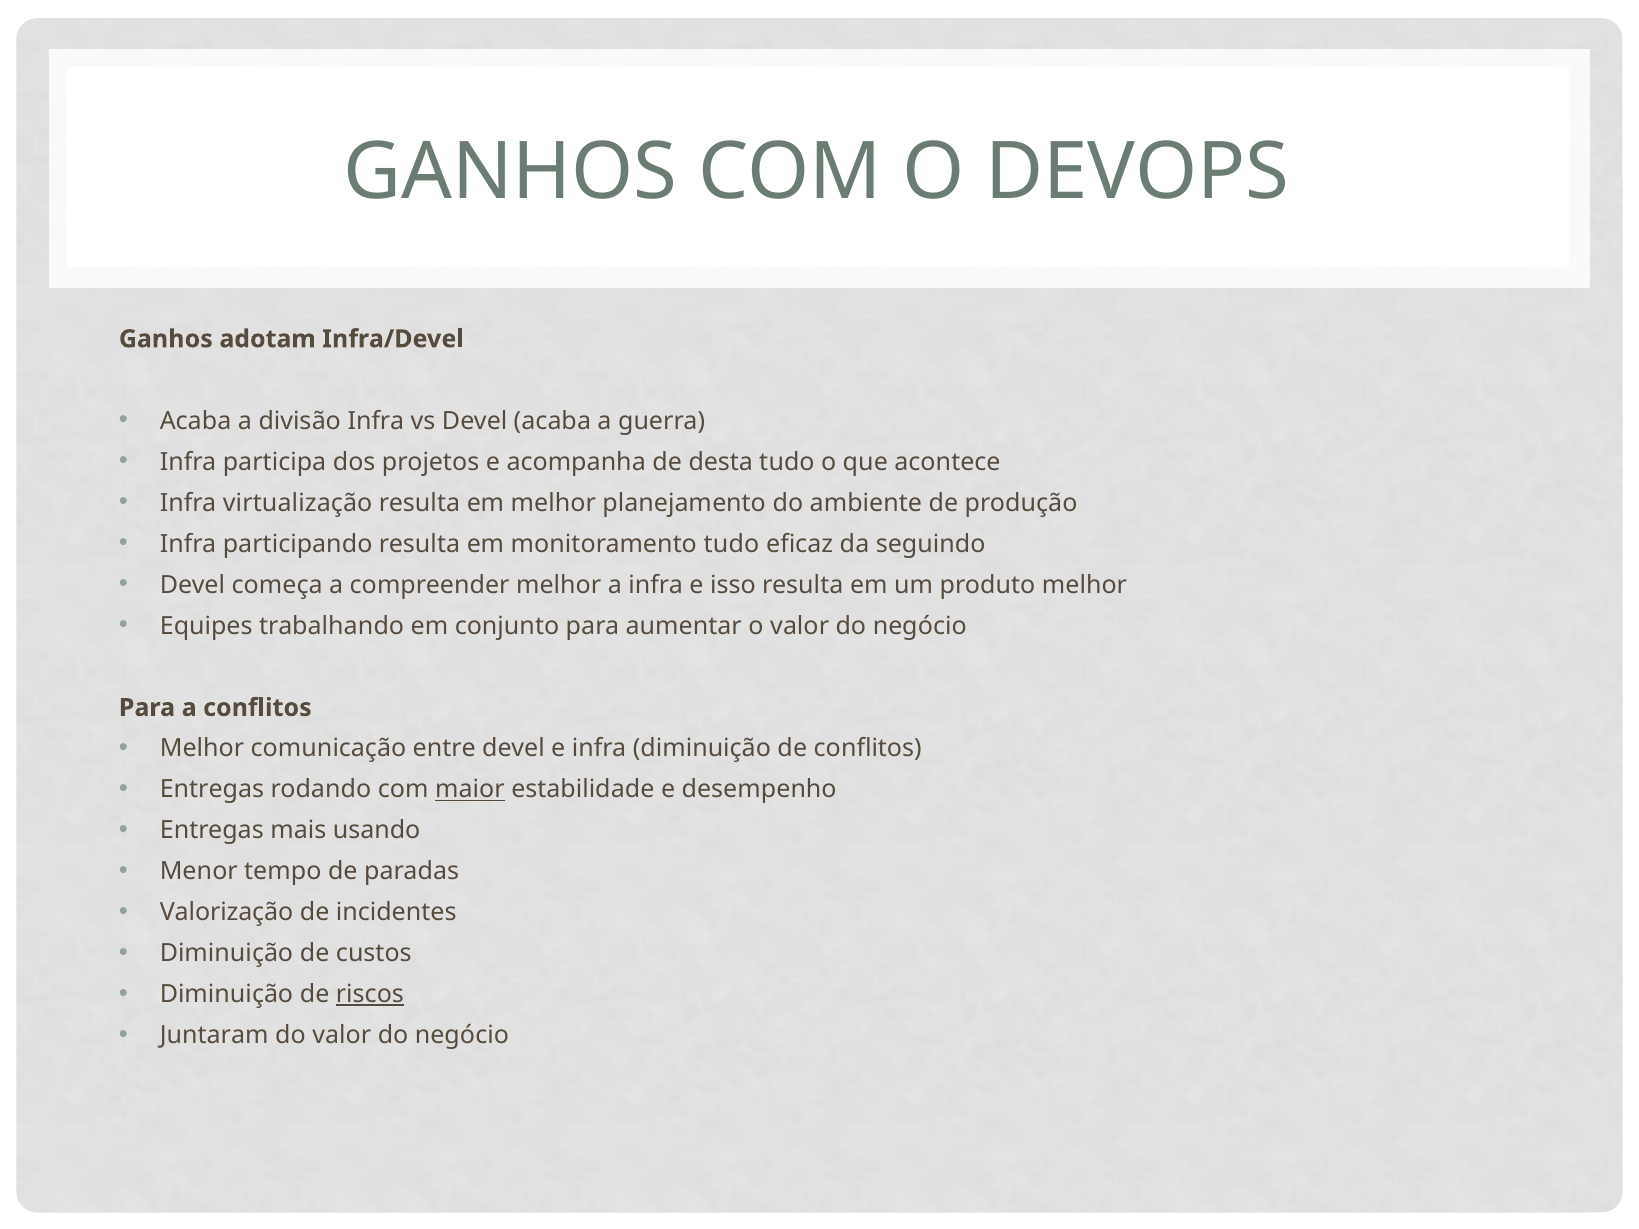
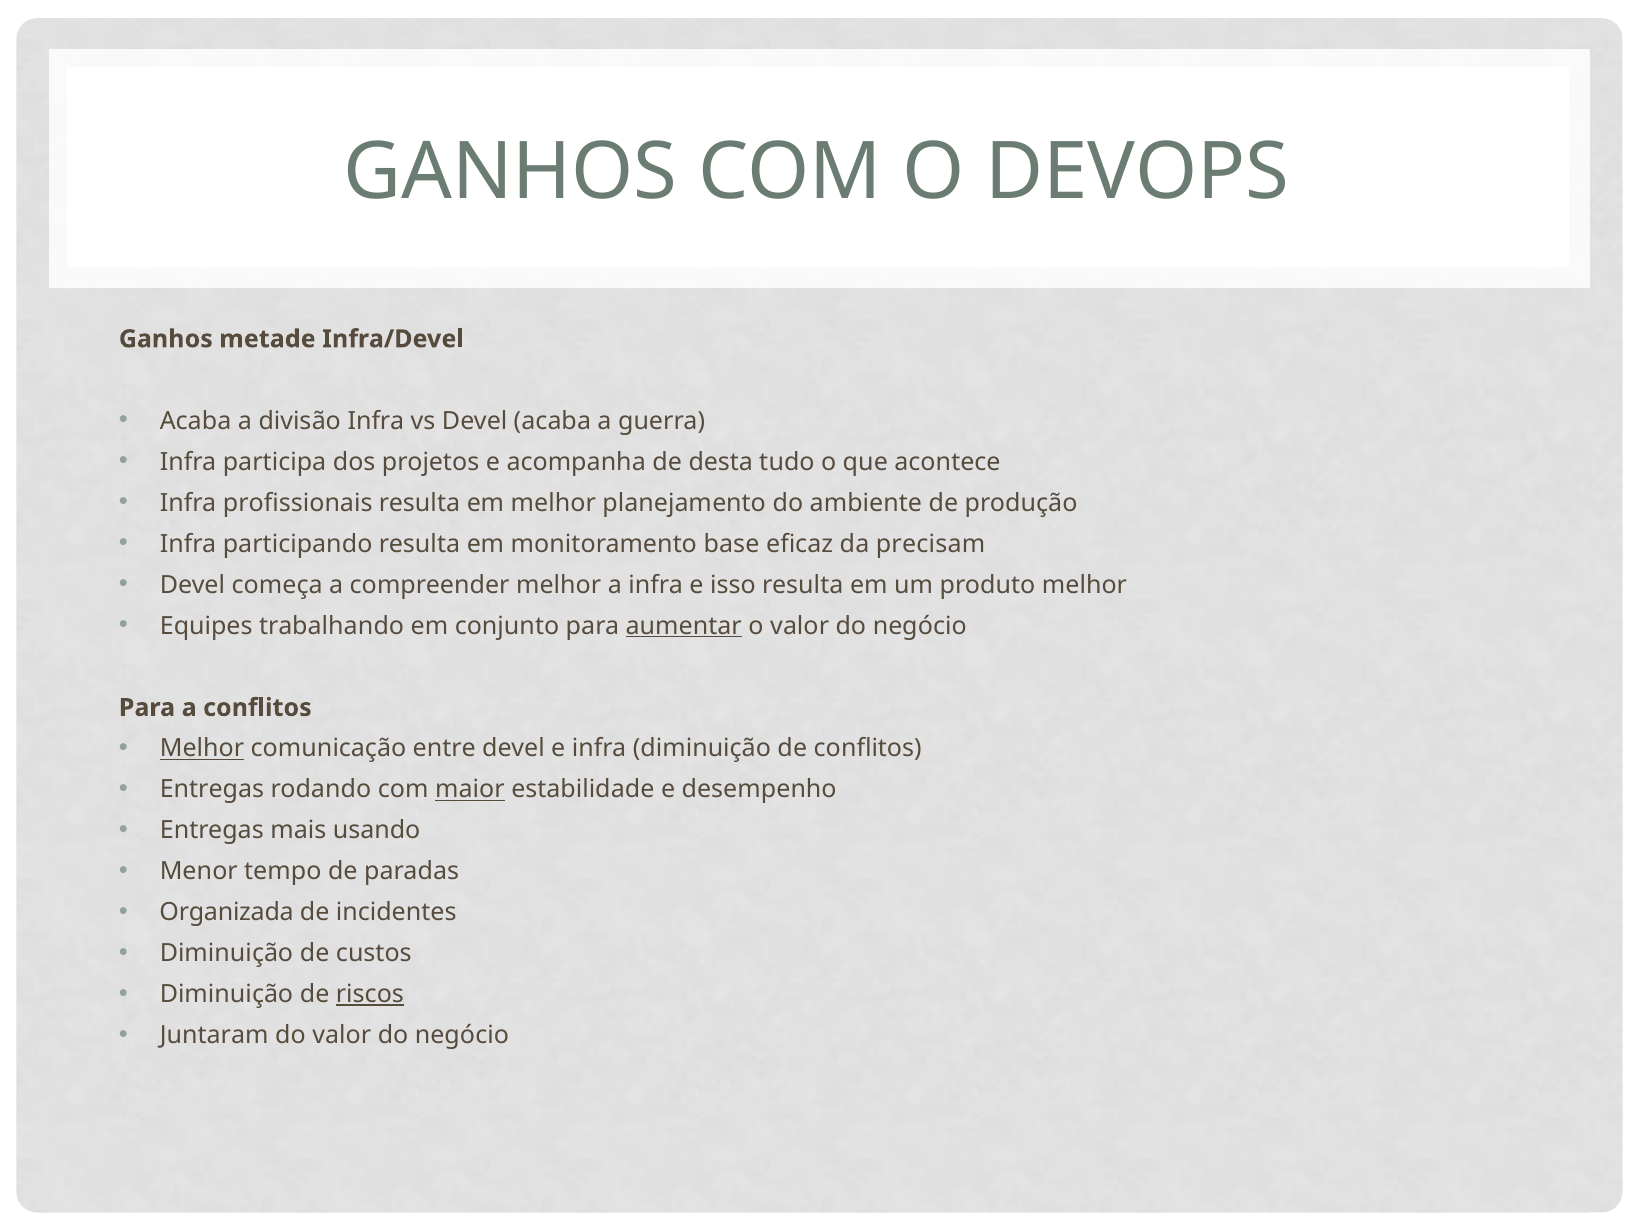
adotam: adotam -> metade
virtualização: virtualização -> profissionais
monitoramento tudo: tudo -> base
seguindo: seguindo -> precisam
aumentar underline: none -> present
Melhor at (202, 749) underline: none -> present
Valorização: Valorização -> Organizada
